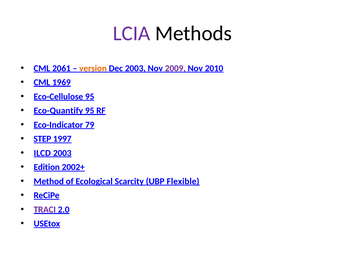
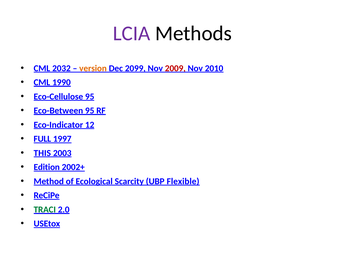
2061: 2061 -> 2032
Dec 2003: 2003 -> 2099
2009 colour: purple -> red
1969: 1969 -> 1990
Eco-Quantify: Eco-Quantify -> Eco-Between
79: 79 -> 12
STEP: STEP -> FULL
ILCD: ILCD -> THIS
TRACI colour: purple -> green
